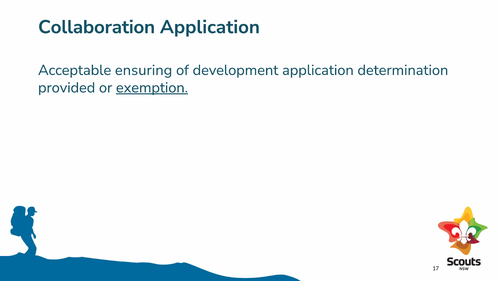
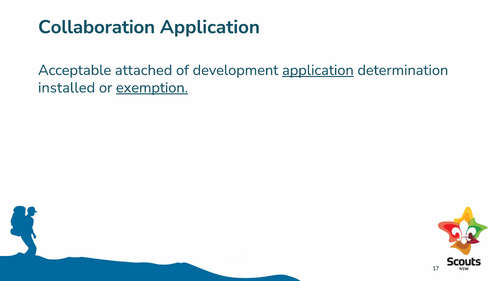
ensuring: ensuring -> attached
application at (318, 70) underline: none -> present
provided: provided -> installed
